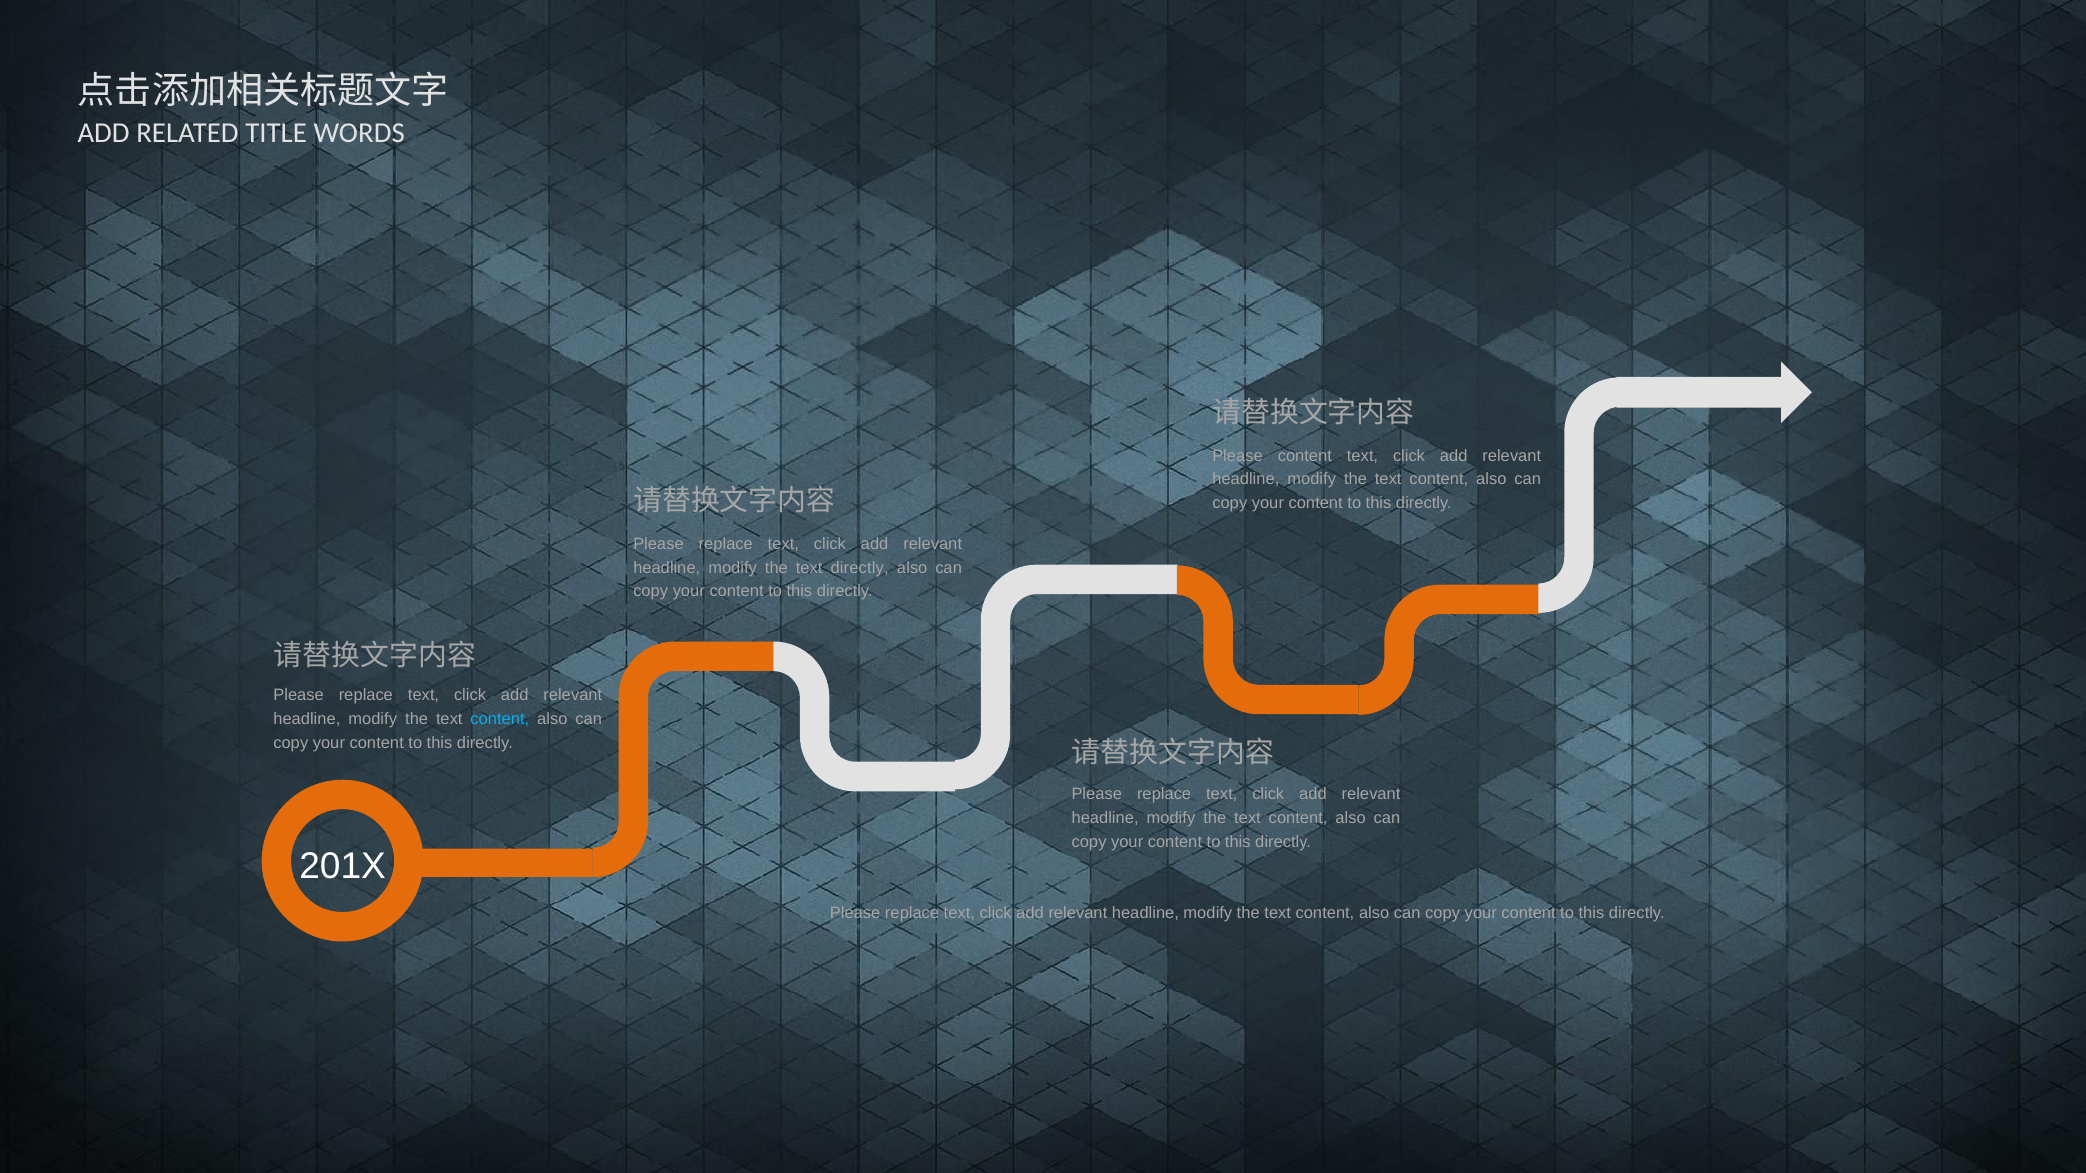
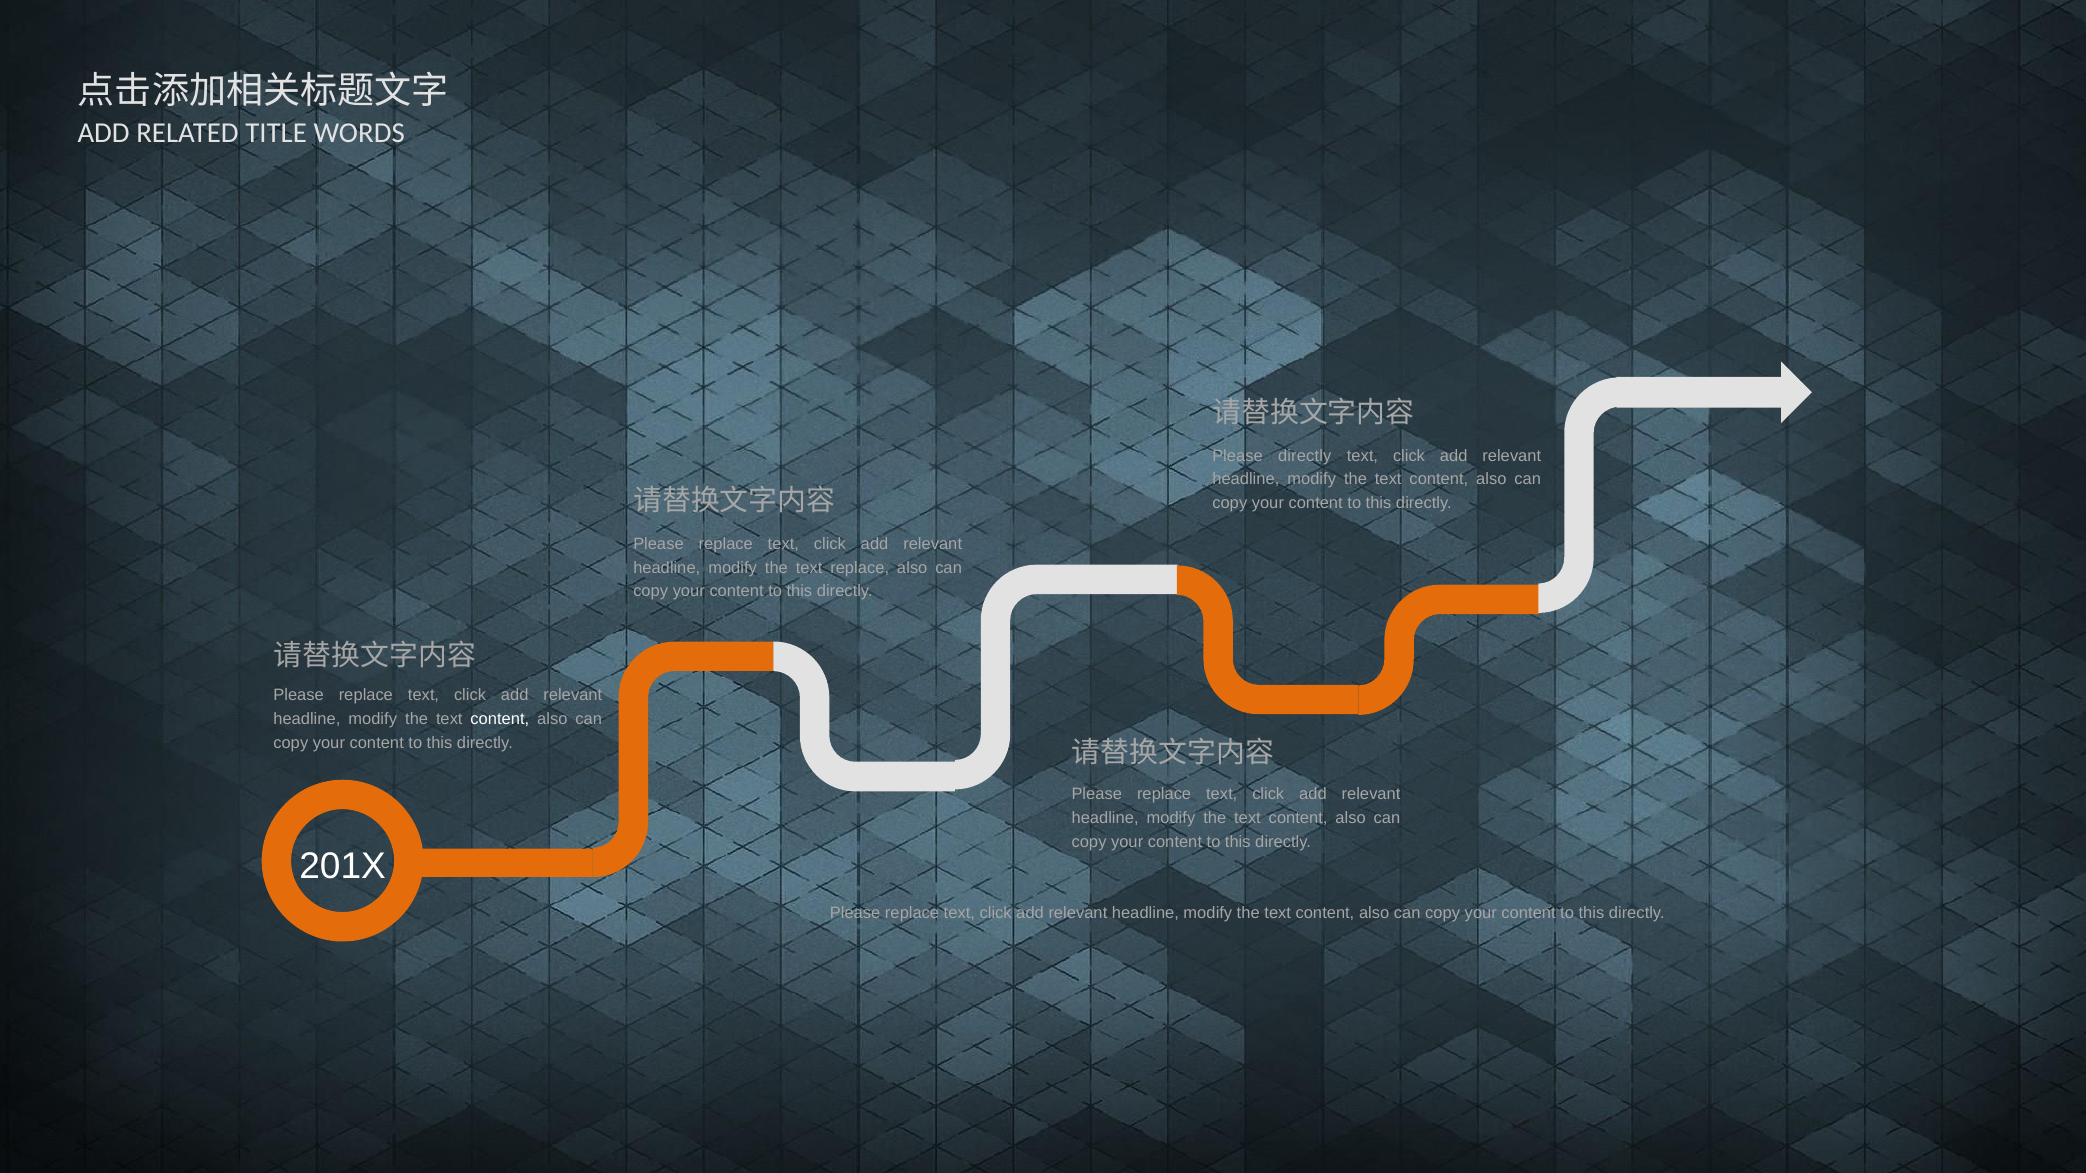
Please content: content -> directly
text directly: directly -> replace
content at (500, 719) colour: light blue -> white
